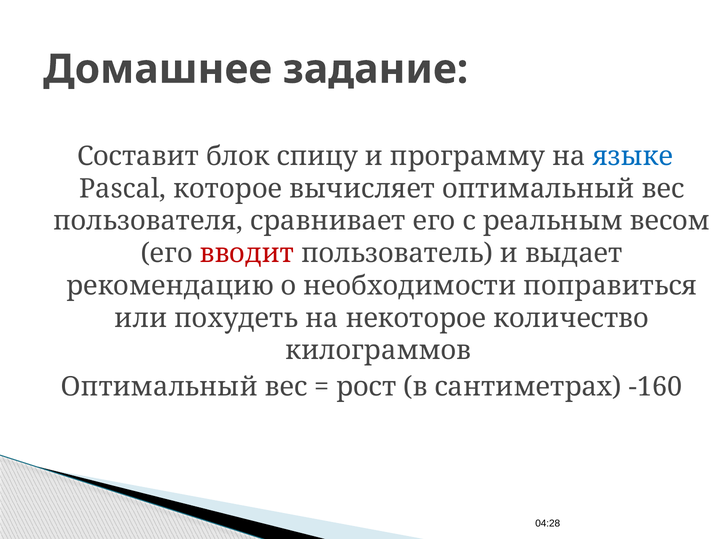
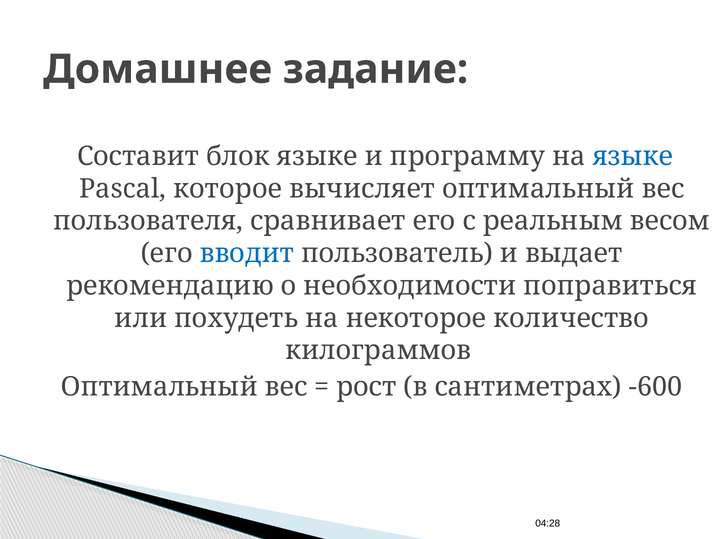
блок спицу: спицу -> языке
вводит colour: red -> blue
-160: -160 -> -600
